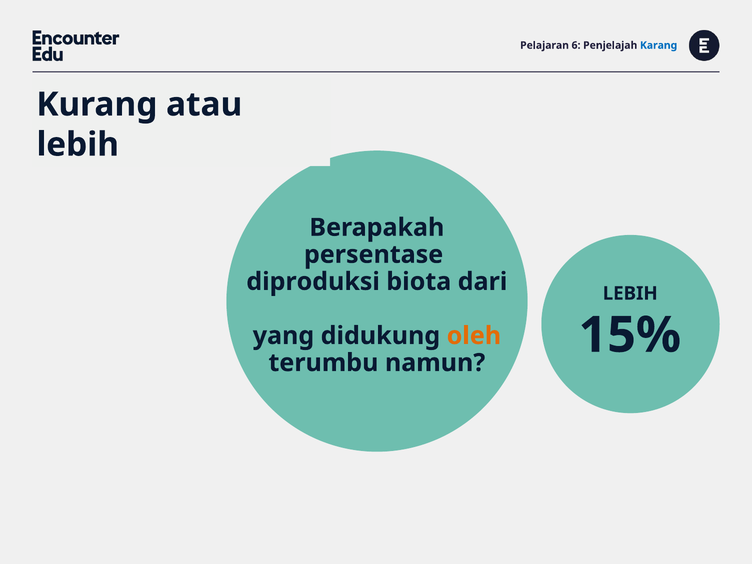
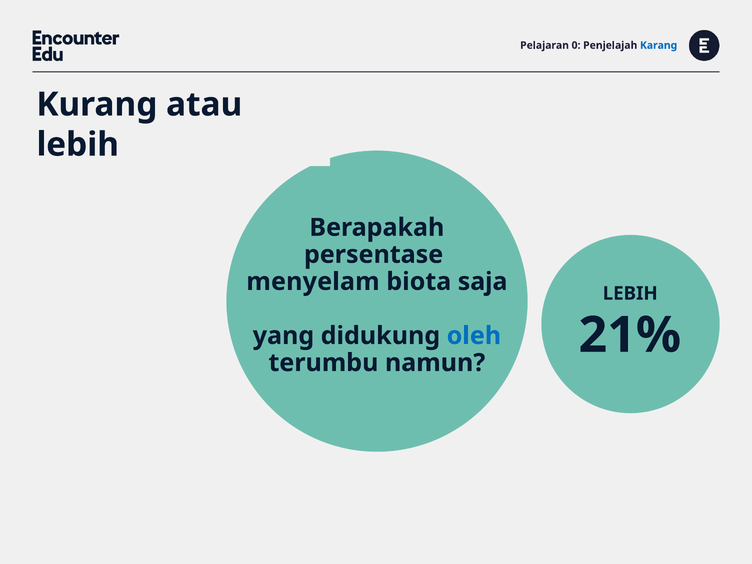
6: 6 -> 0
diproduksi: diproduksi -> menyelam
dari: dari -> saja
15%: 15% -> 21%
oleh colour: orange -> blue
